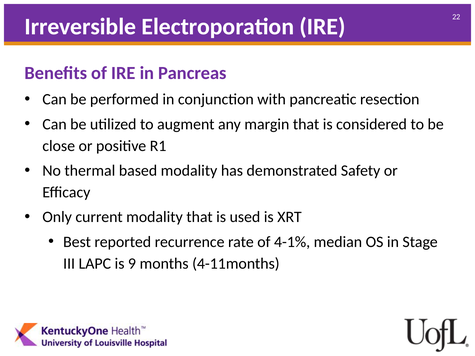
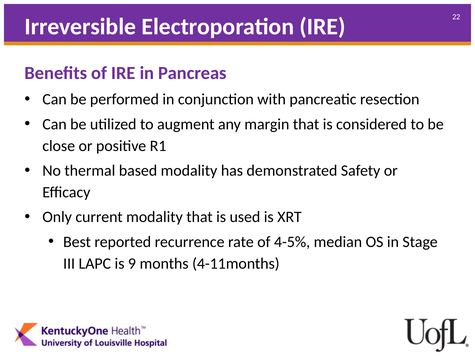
4-1%: 4-1% -> 4-5%
